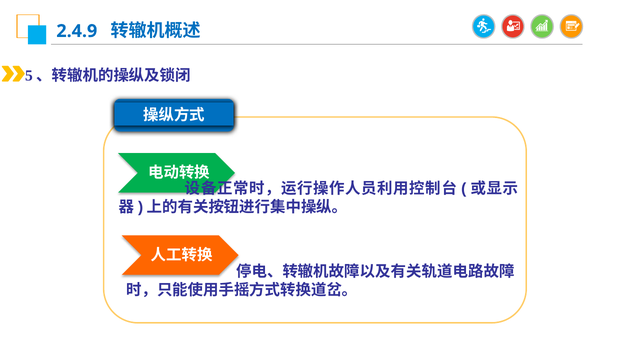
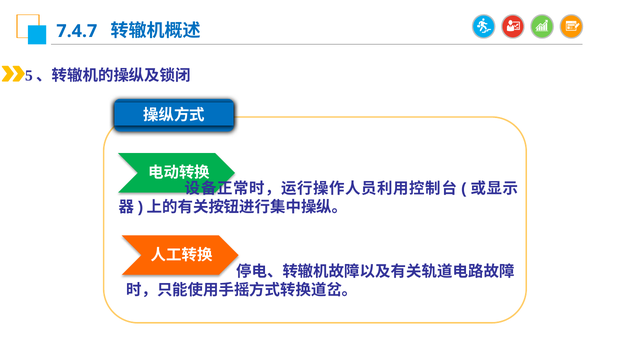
2.4.9: 2.4.9 -> 7.4.7
